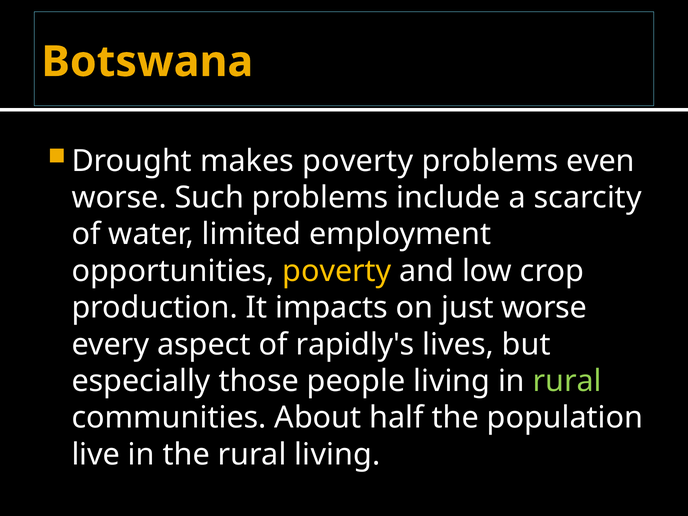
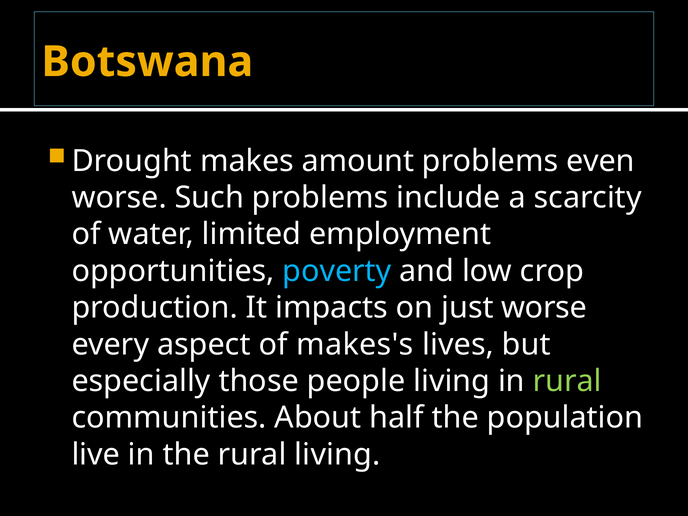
makes poverty: poverty -> amount
poverty at (337, 271) colour: yellow -> light blue
rapidly's: rapidly's -> makes's
